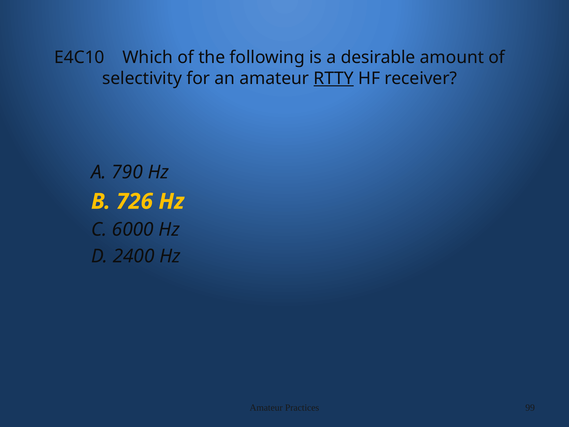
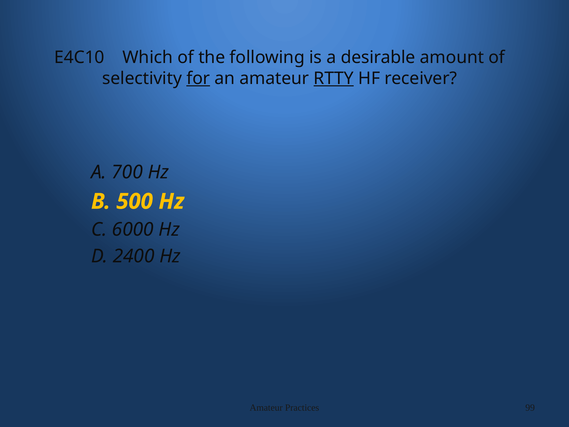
for underline: none -> present
790: 790 -> 700
726: 726 -> 500
